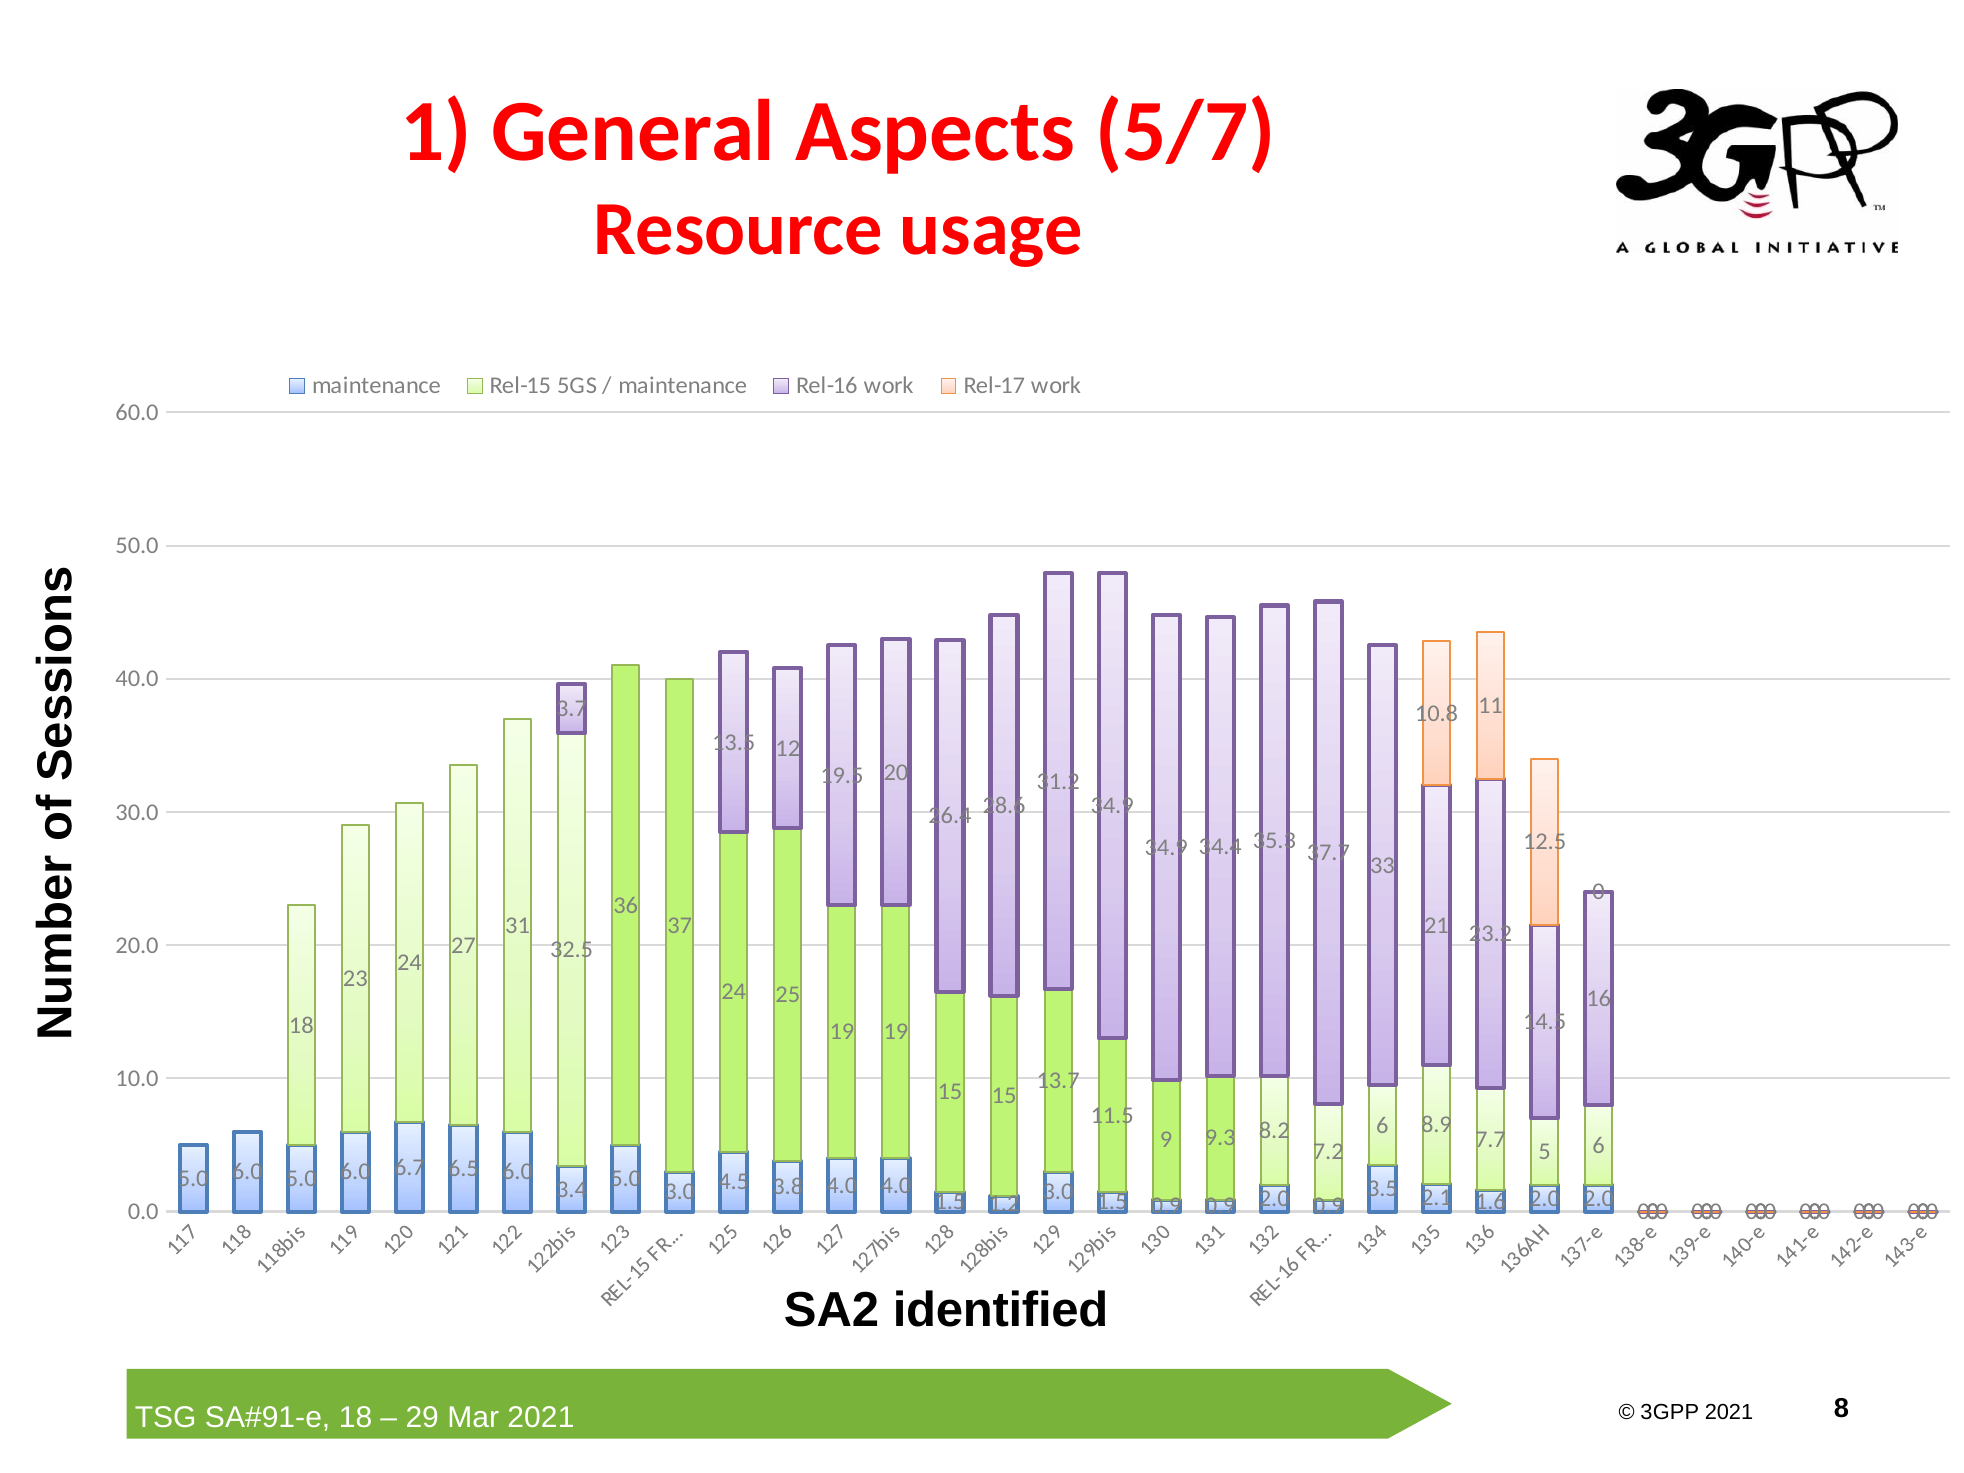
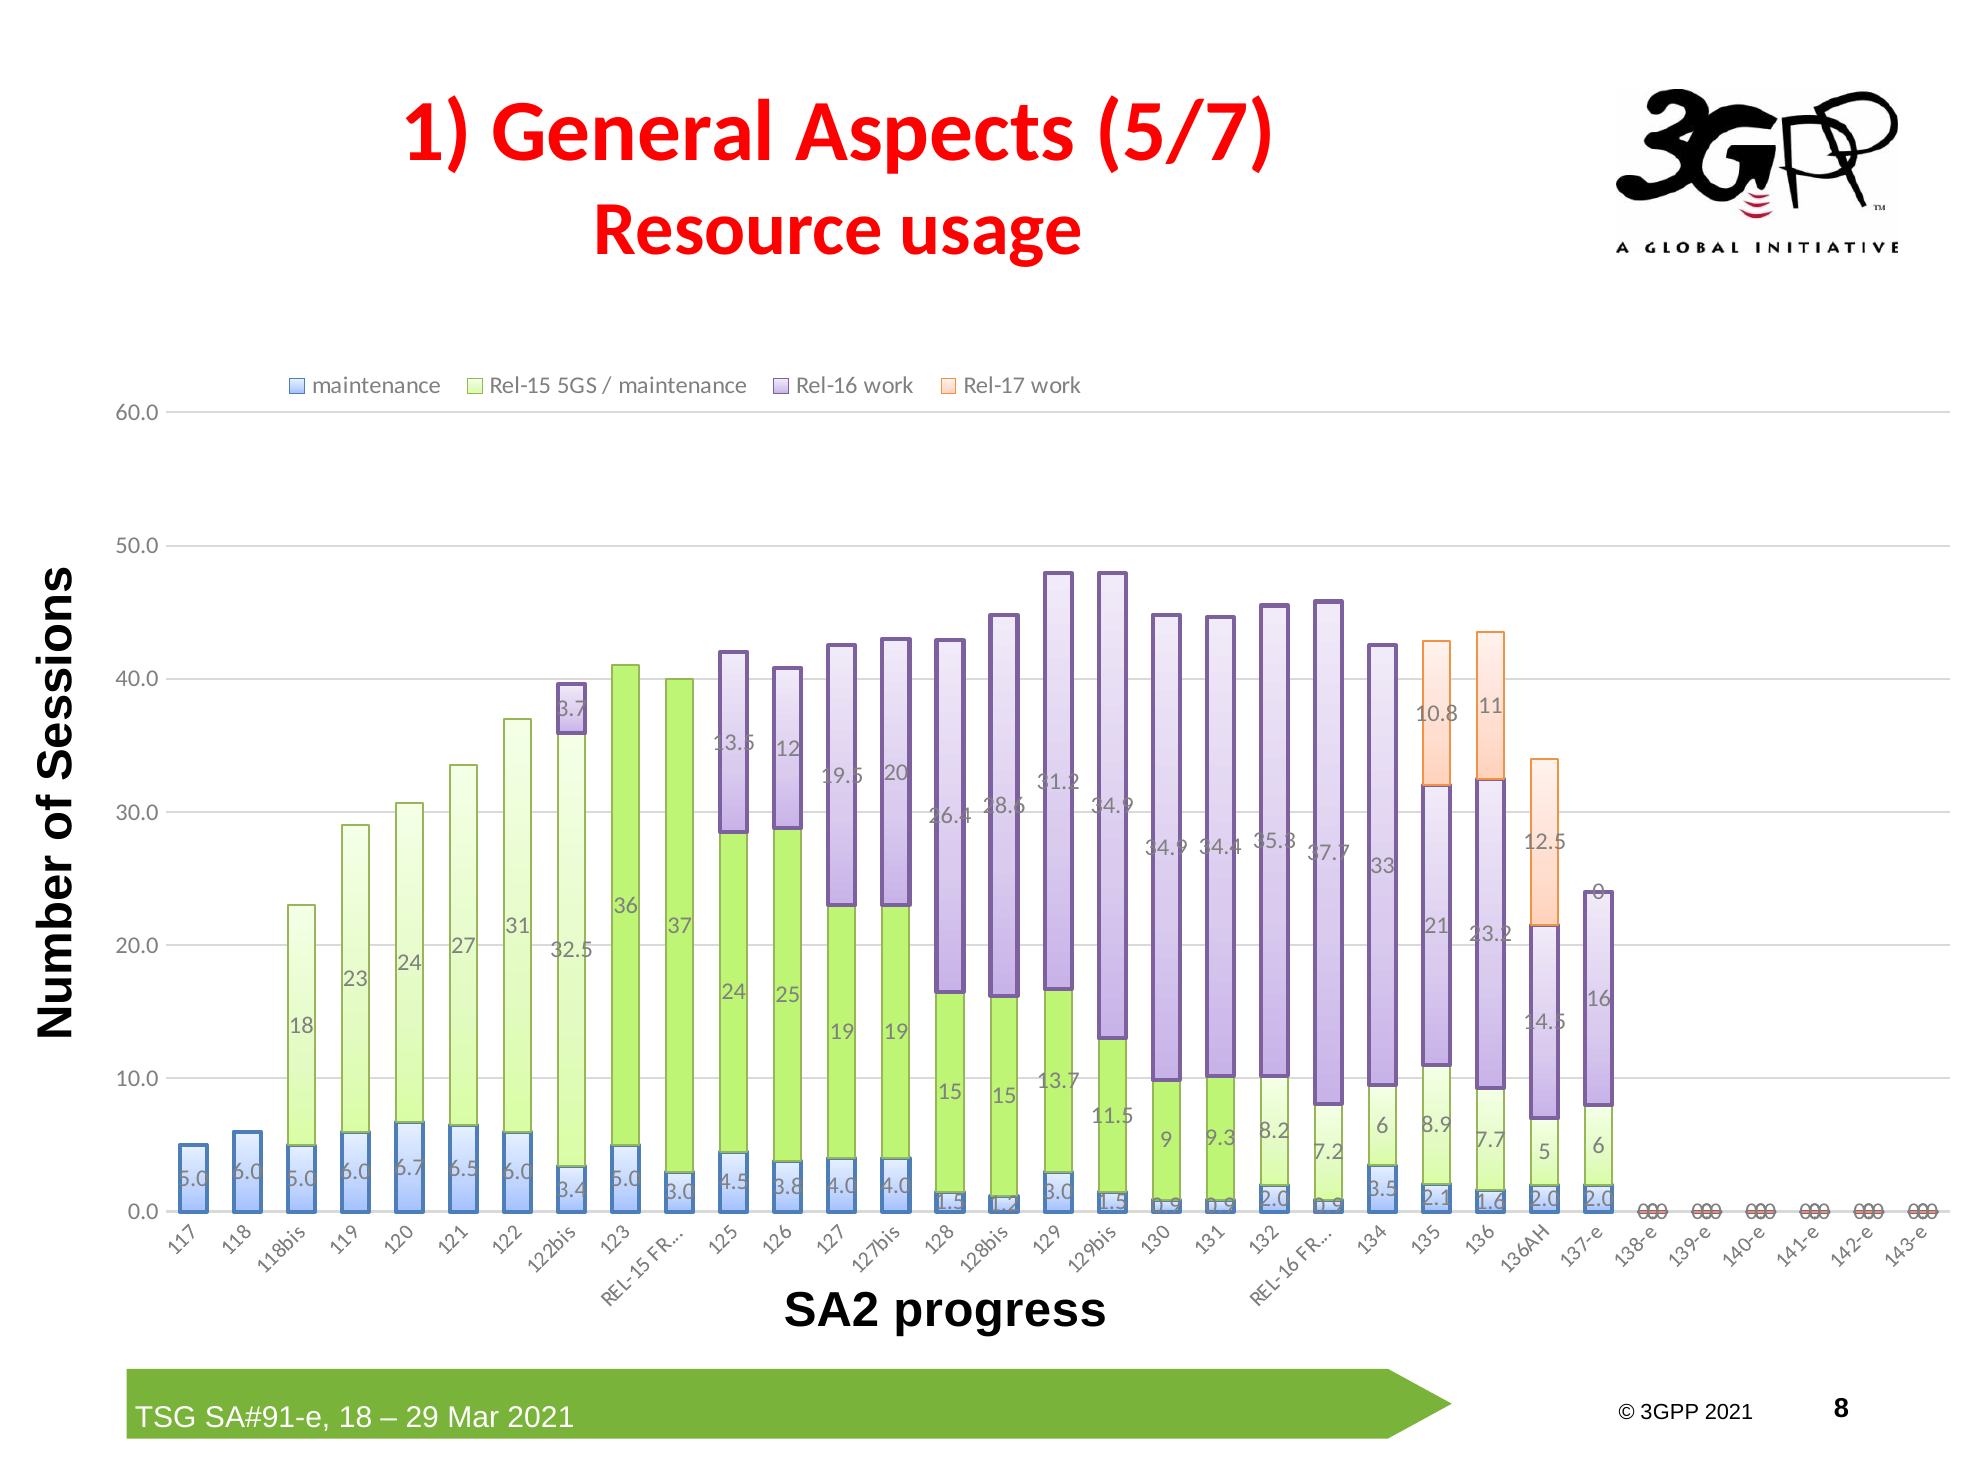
identified: identified -> progress
